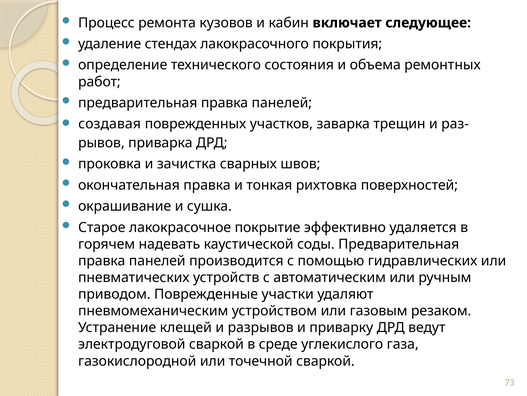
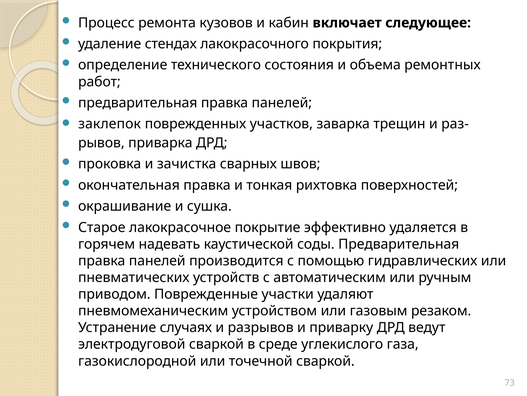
создавая: создавая -> заклепок
клещей: клещей -> случаях
